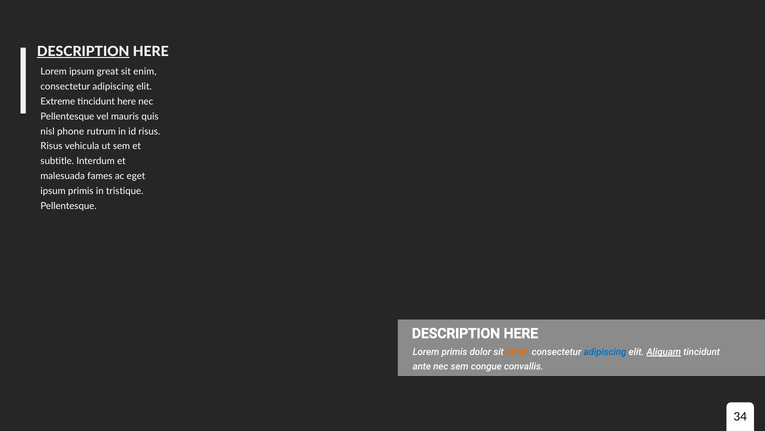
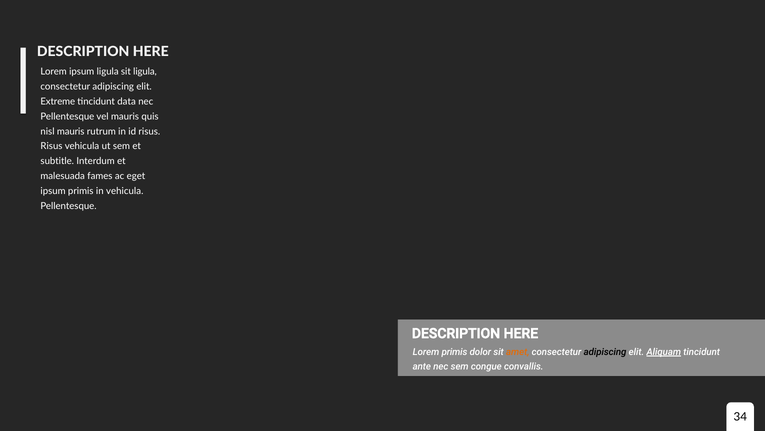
DESCRIPTION at (83, 52) underline: present -> none
ipsum great: great -> ligula
sit enim: enim -> ligula
tincidunt here: here -> data
nisl phone: phone -> mauris
in tristique: tristique -> vehicula
adipiscing at (605, 352) colour: blue -> black
